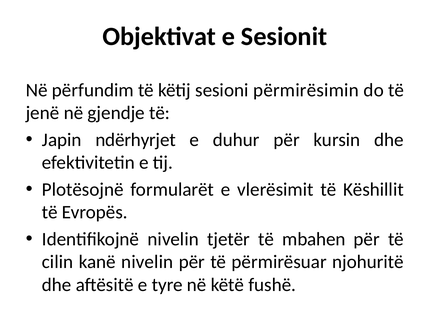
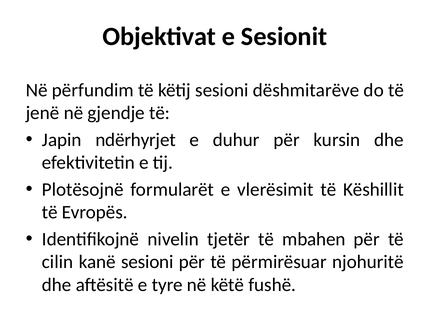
përmirësimin: përmirësimin -> dëshmitarëve
kanë nivelin: nivelin -> sesioni
